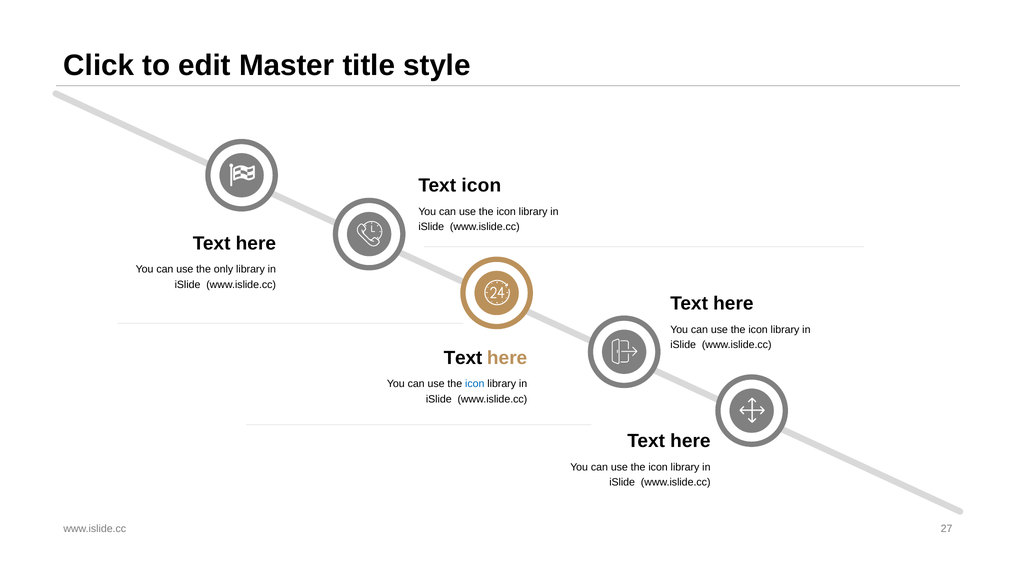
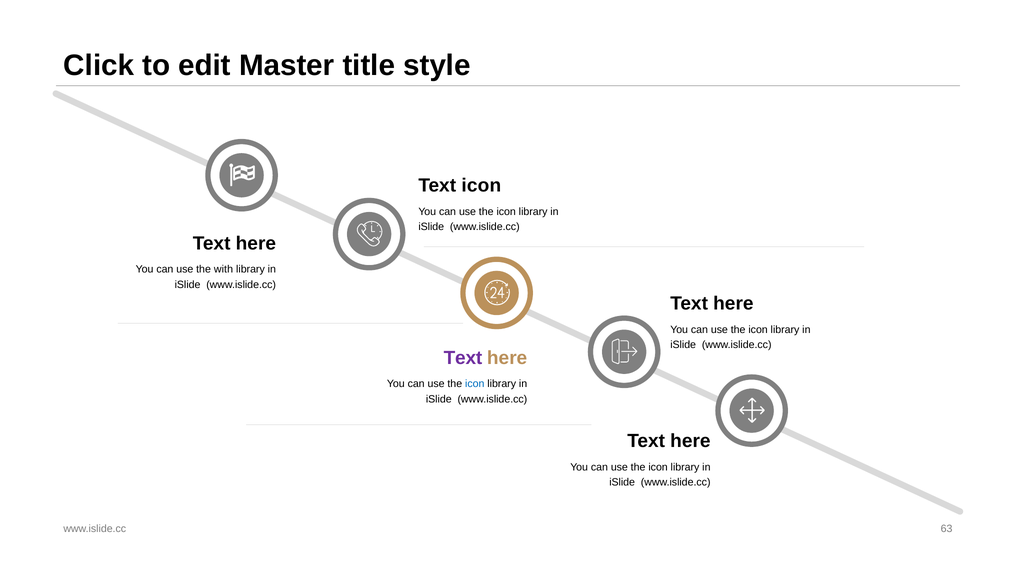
only: only -> with
Text at (463, 358) colour: black -> purple
27: 27 -> 63
